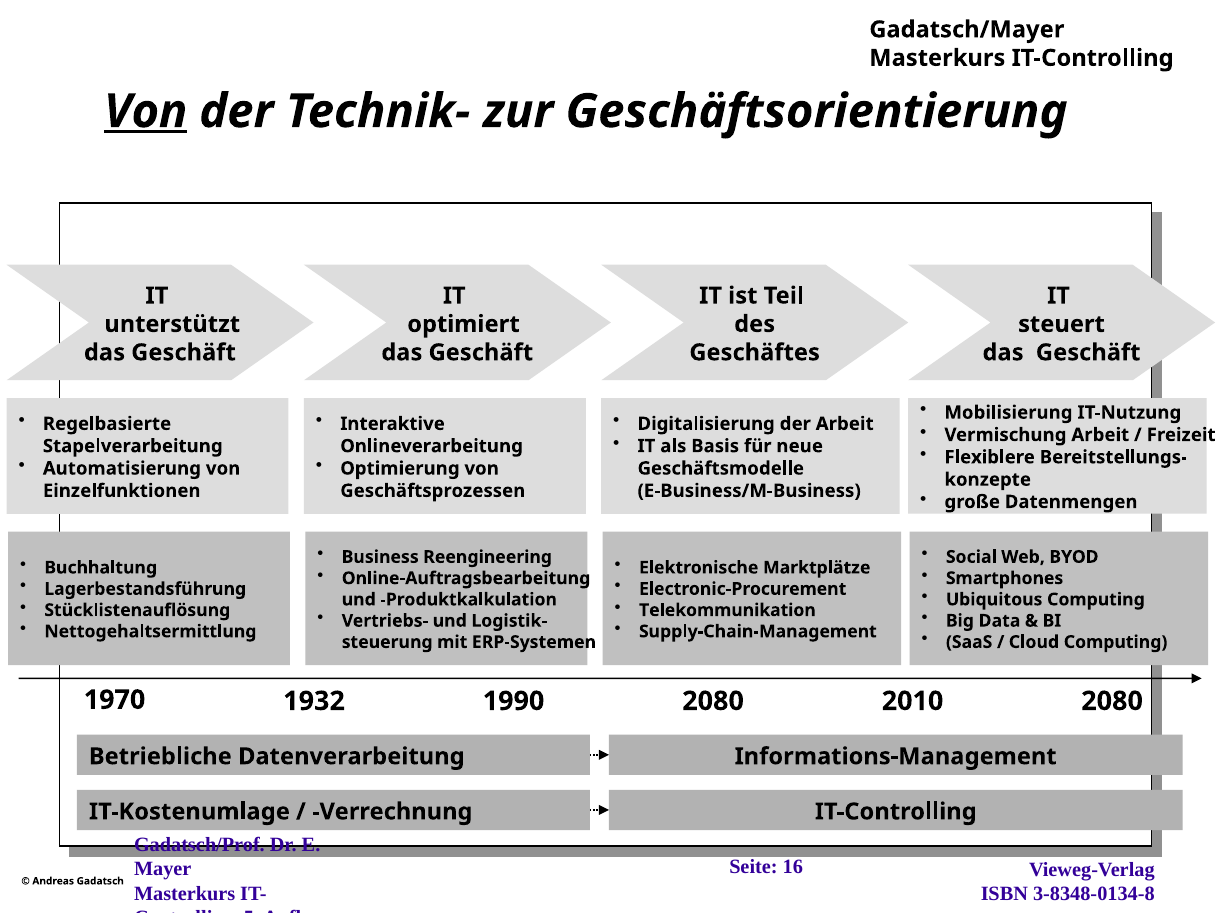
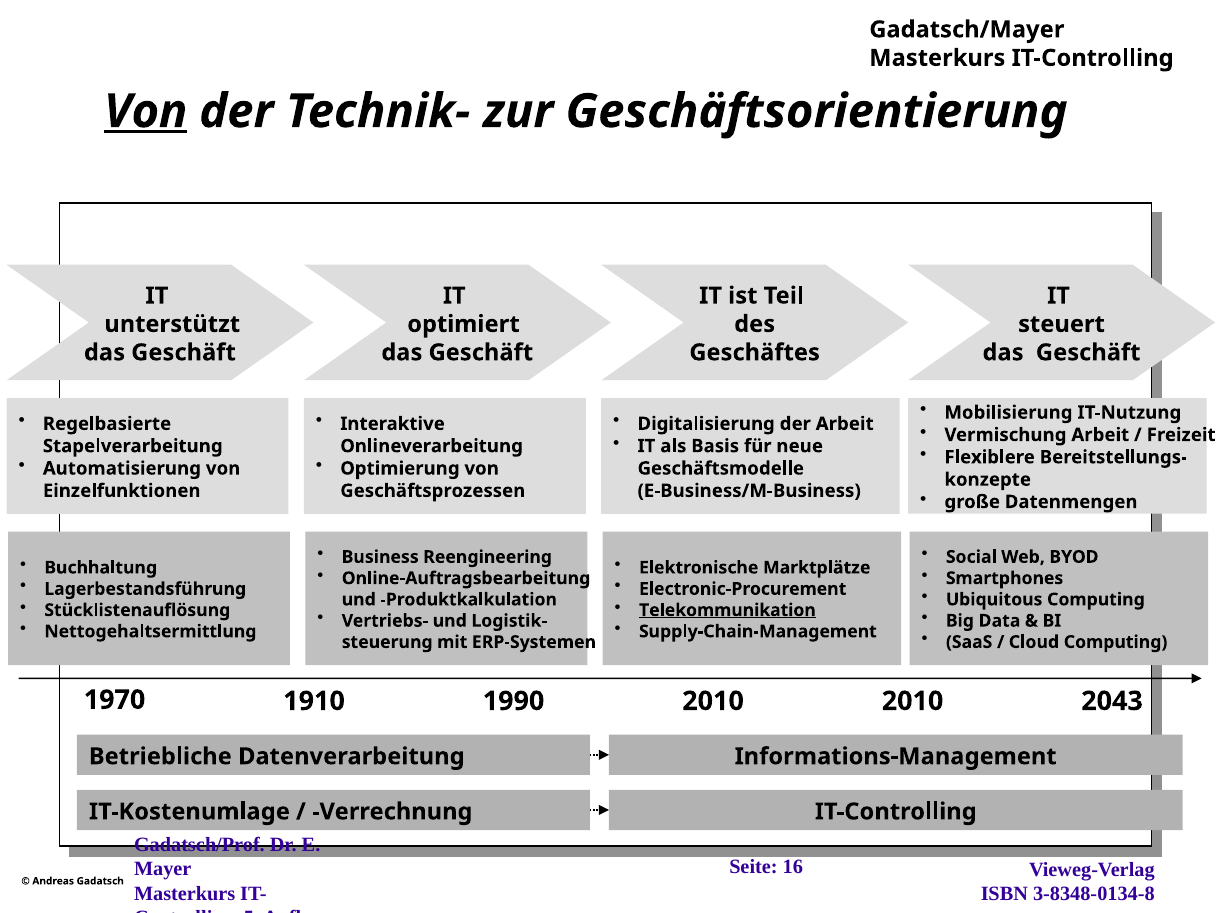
Telekommunikation underline: none -> present
1932: 1932 -> 1910
1990 2080: 2080 -> 2010
2010 2080: 2080 -> 2043
